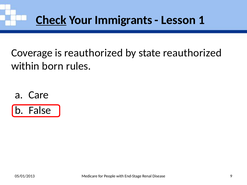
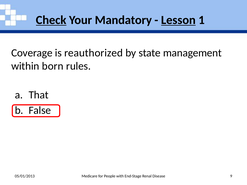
Immigrants: Immigrants -> Mandatory
Lesson underline: none -> present
state reauthorized: reauthorized -> management
Care: Care -> That
